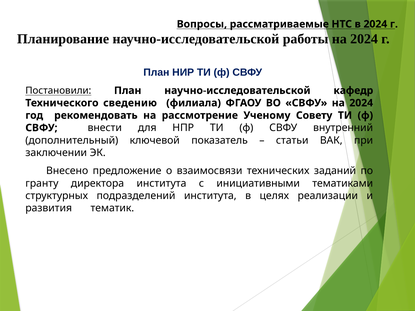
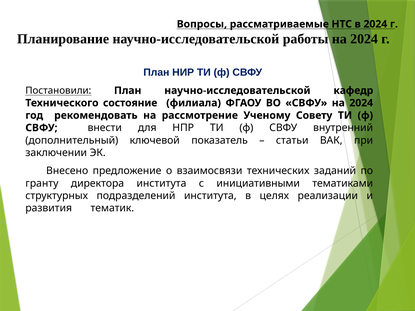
сведению: сведению -> состояние
